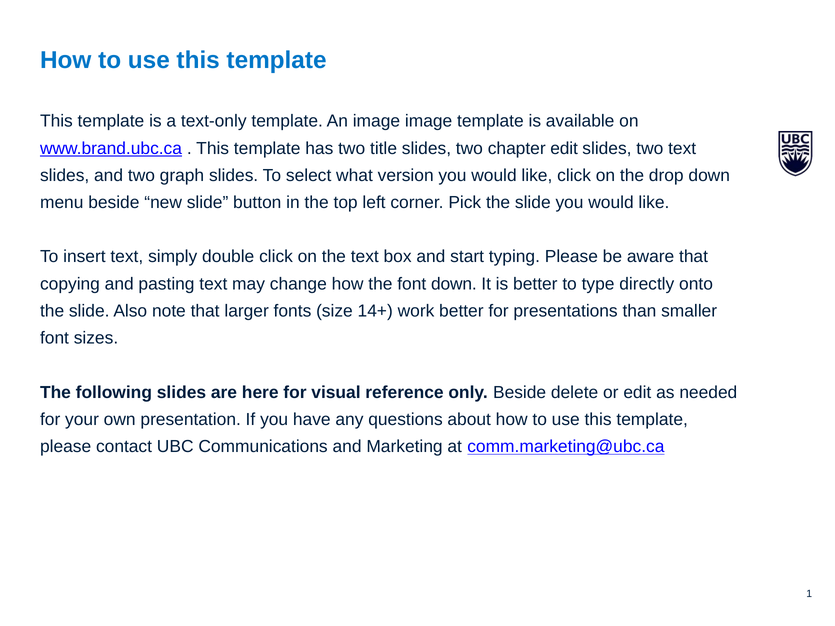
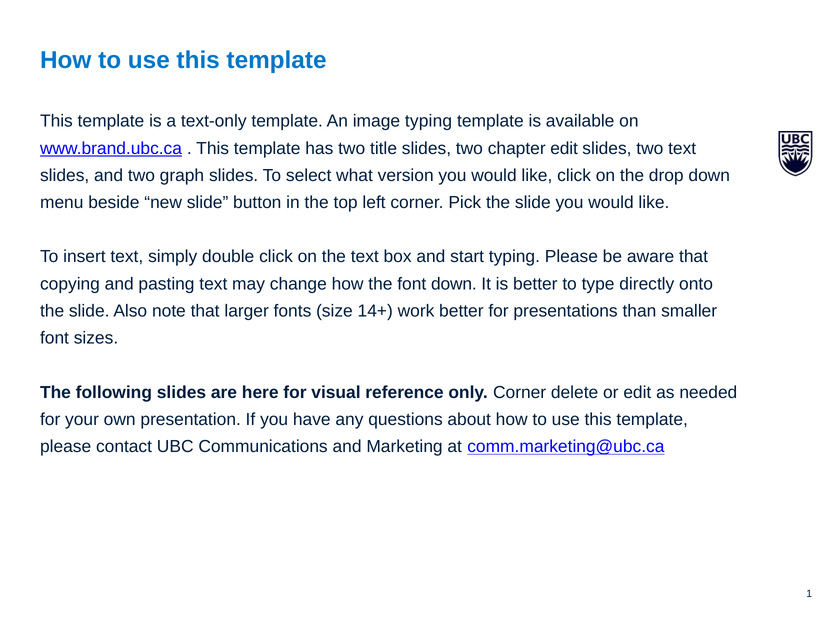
image image: image -> typing
only Beside: Beside -> Corner
